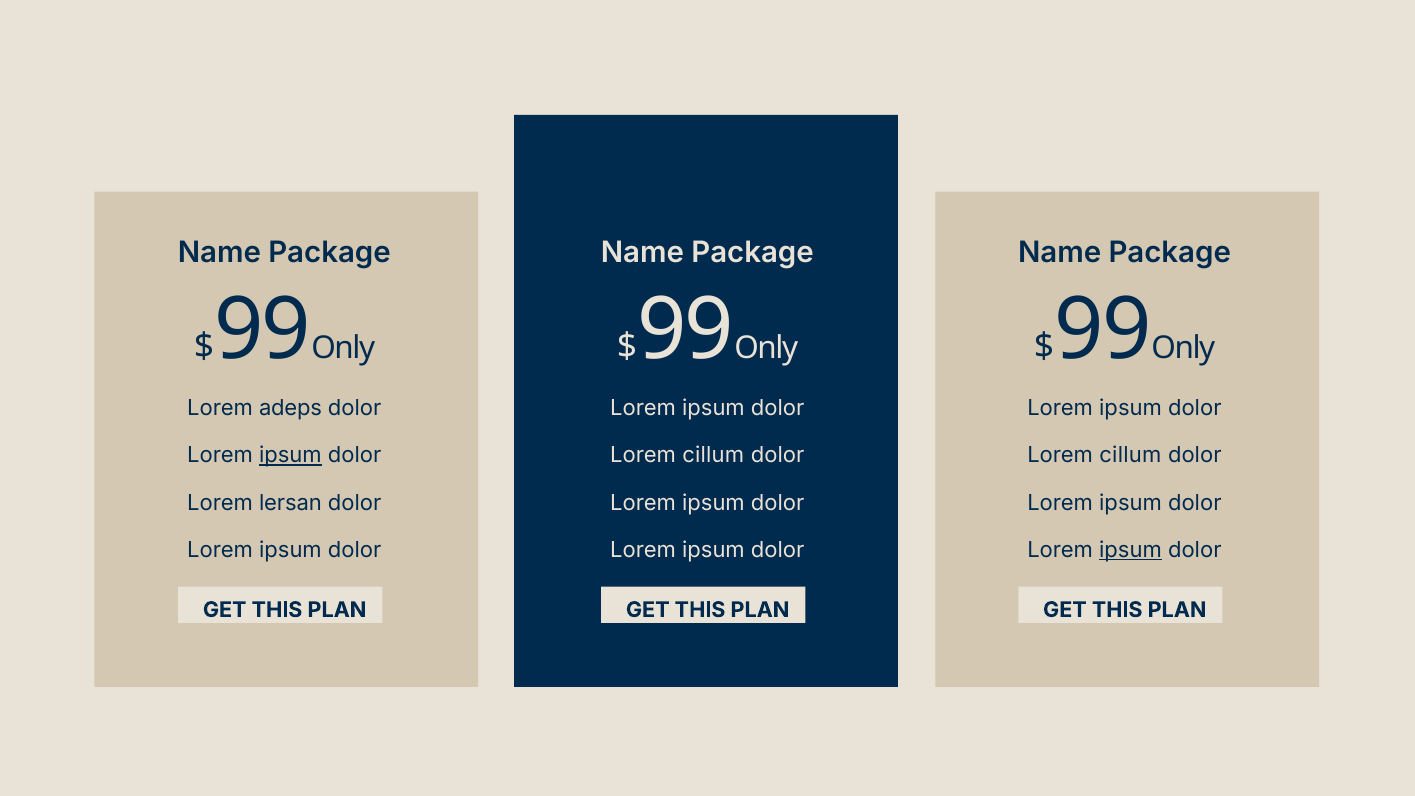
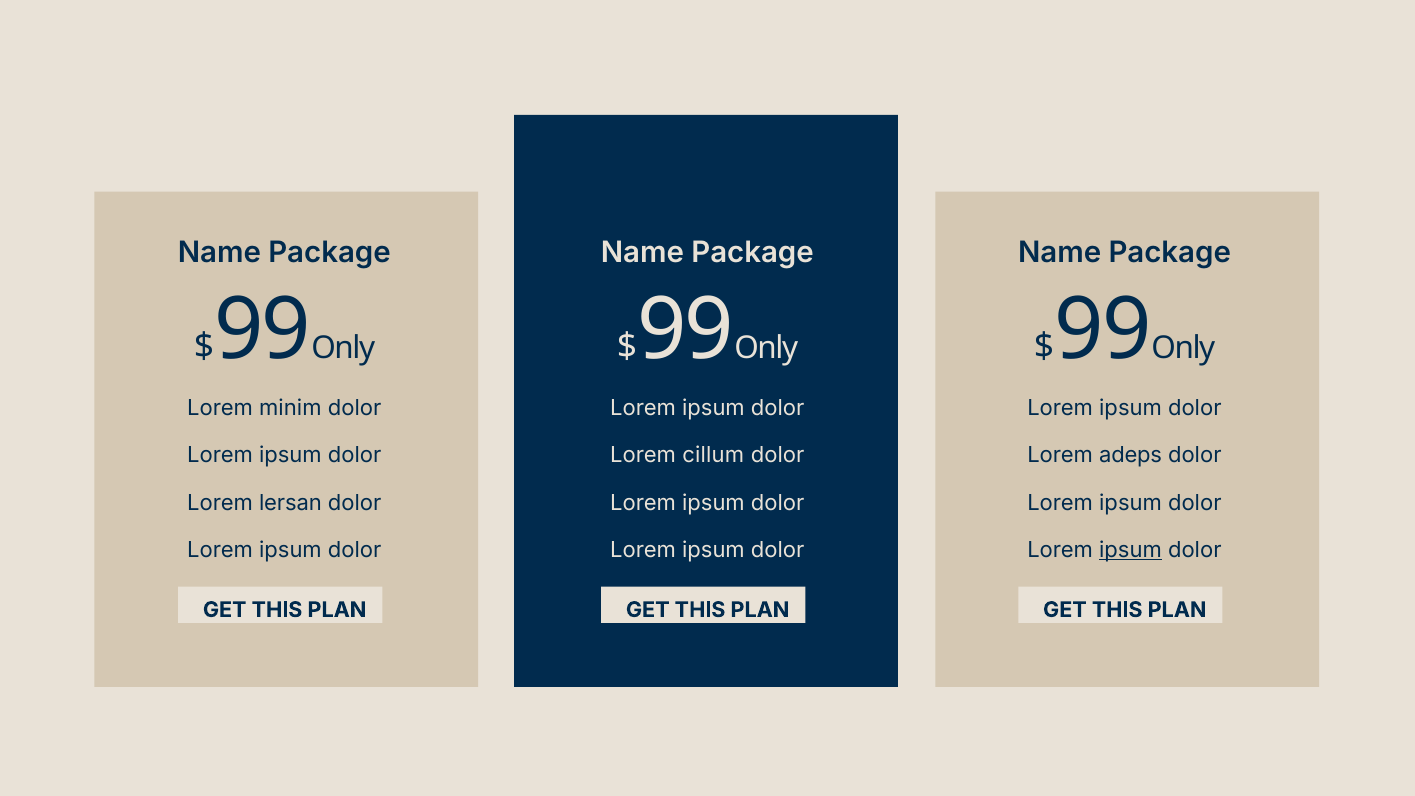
adeps: adeps -> minim
ipsum at (290, 456) underline: present -> none
cillum at (1130, 456): cillum -> adeps
